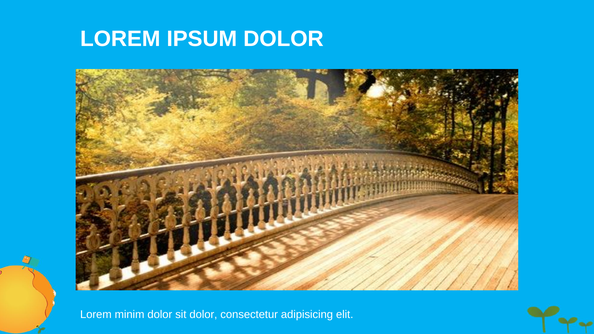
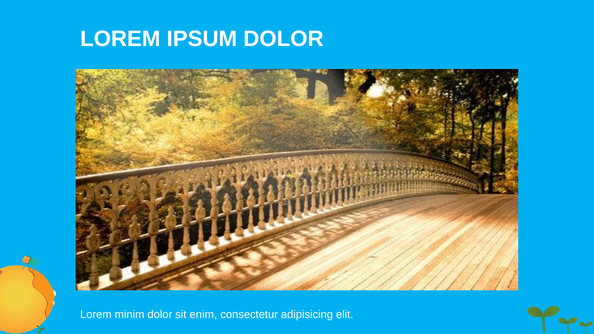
sit dolor: dolor -> enim
